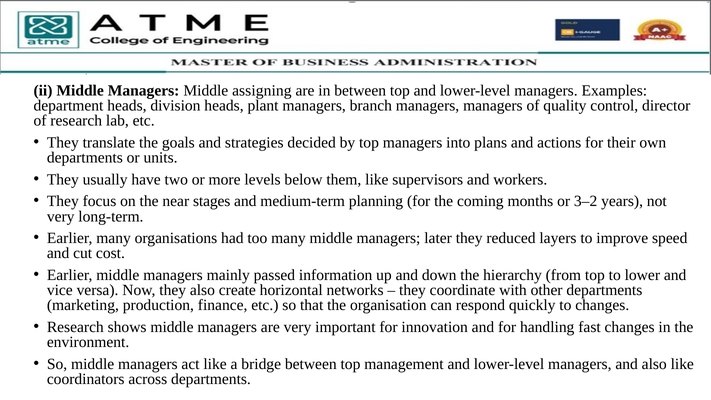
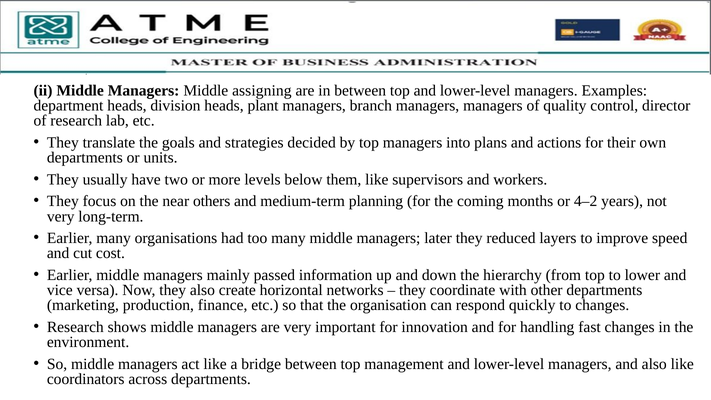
stages: stages -> others
3–2: 3–2 -> 4–2
